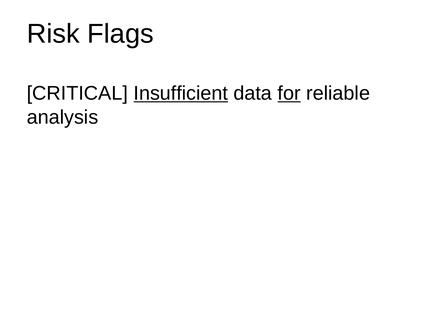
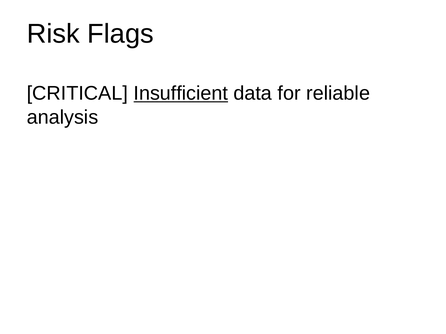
for underline: present -> none
